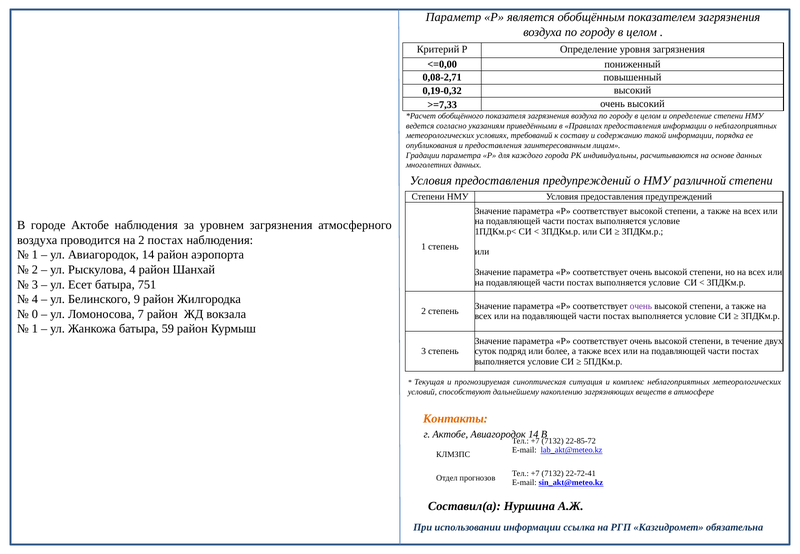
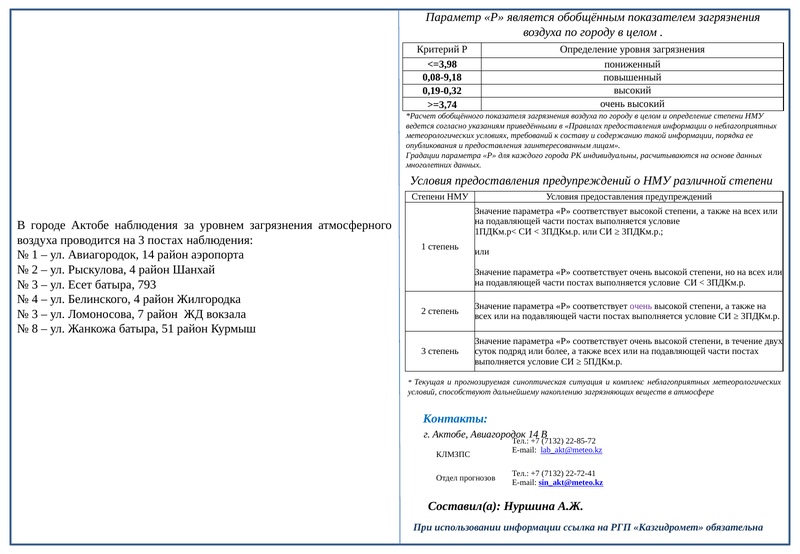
<=0,00: <=0,00 -> <=3,98
0,08-2,71: 0,08-2,71 -> 0,08-9,18
>=7,33: >=7,33 -> >=3,74
на 2: 2 -> 3
751: 751 -> 793
Белинского 9: 9 -> 4
0 at (35, 314): 0 -> 3
1 at (35, 329): 1 -> 8
59: 59 -> 51
Контакты colour: orange -> blue
